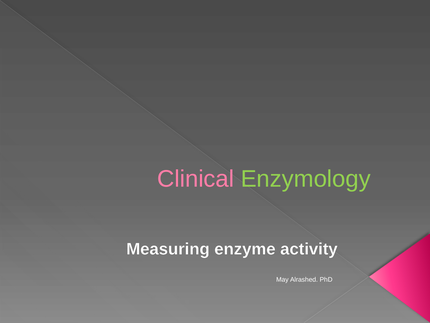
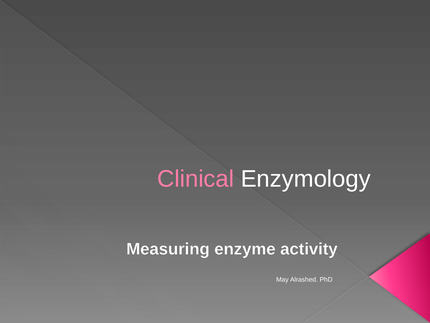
Enzymology colour: light green -> white
